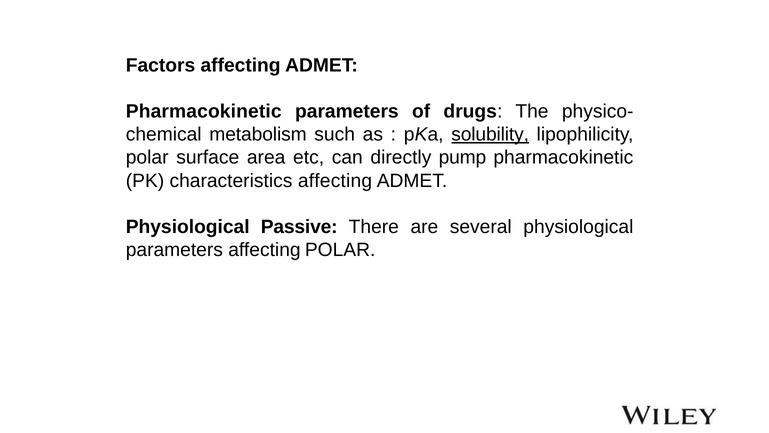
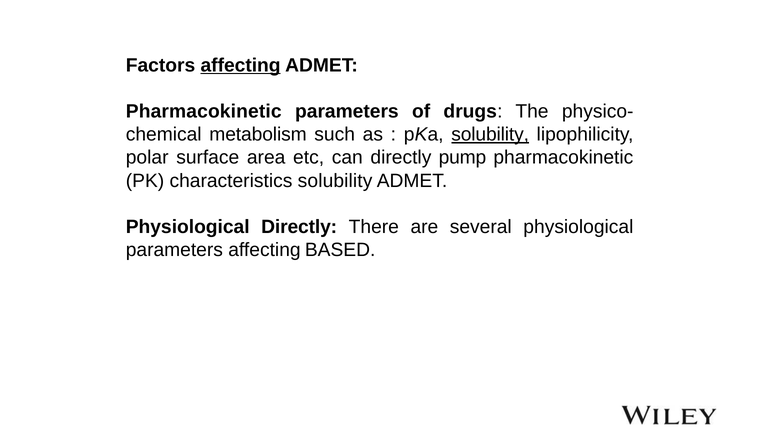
affecting at (241, 65) underline: none -> present
characteristics affecting: affecting -> solubility
Physiological Passive: Passive -> Directly
affecting POLAR: POLAR -> BASED
